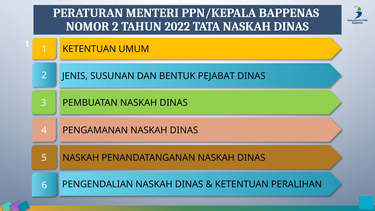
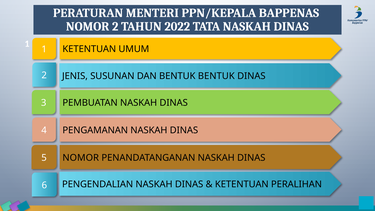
BENTUK PEJABAT: PEJABAT -> BENTUK
5 NASKAH: NASKAH -> NOMOR
